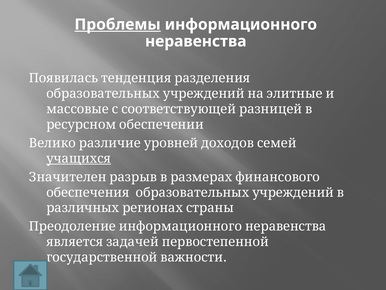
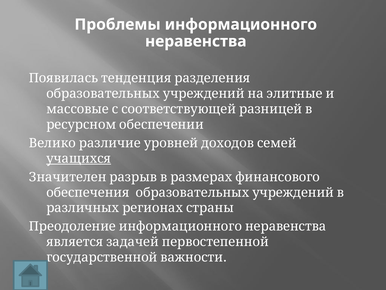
Проблемы underline: present -> none
